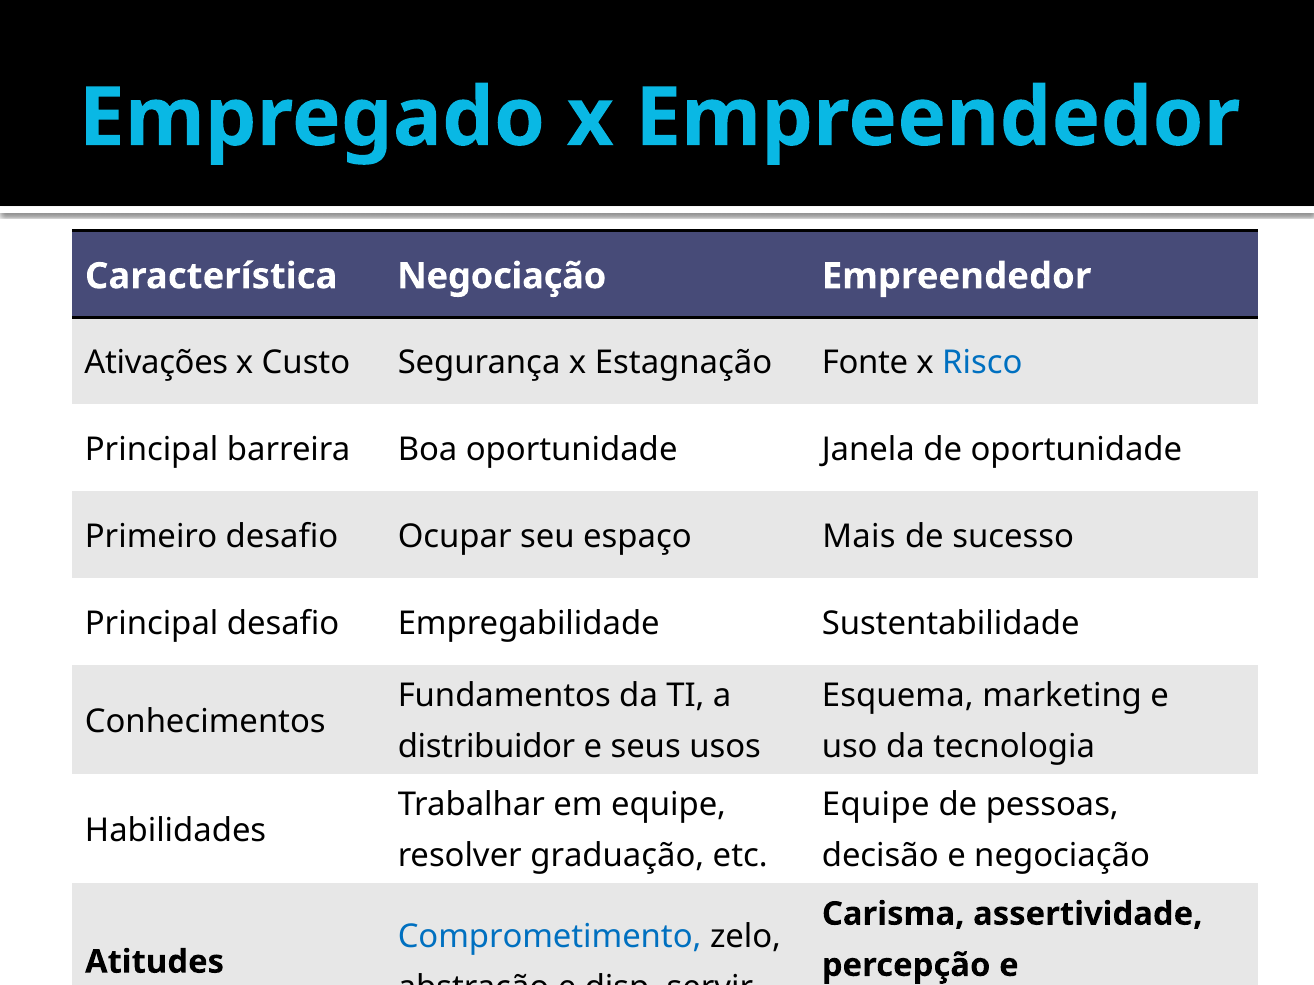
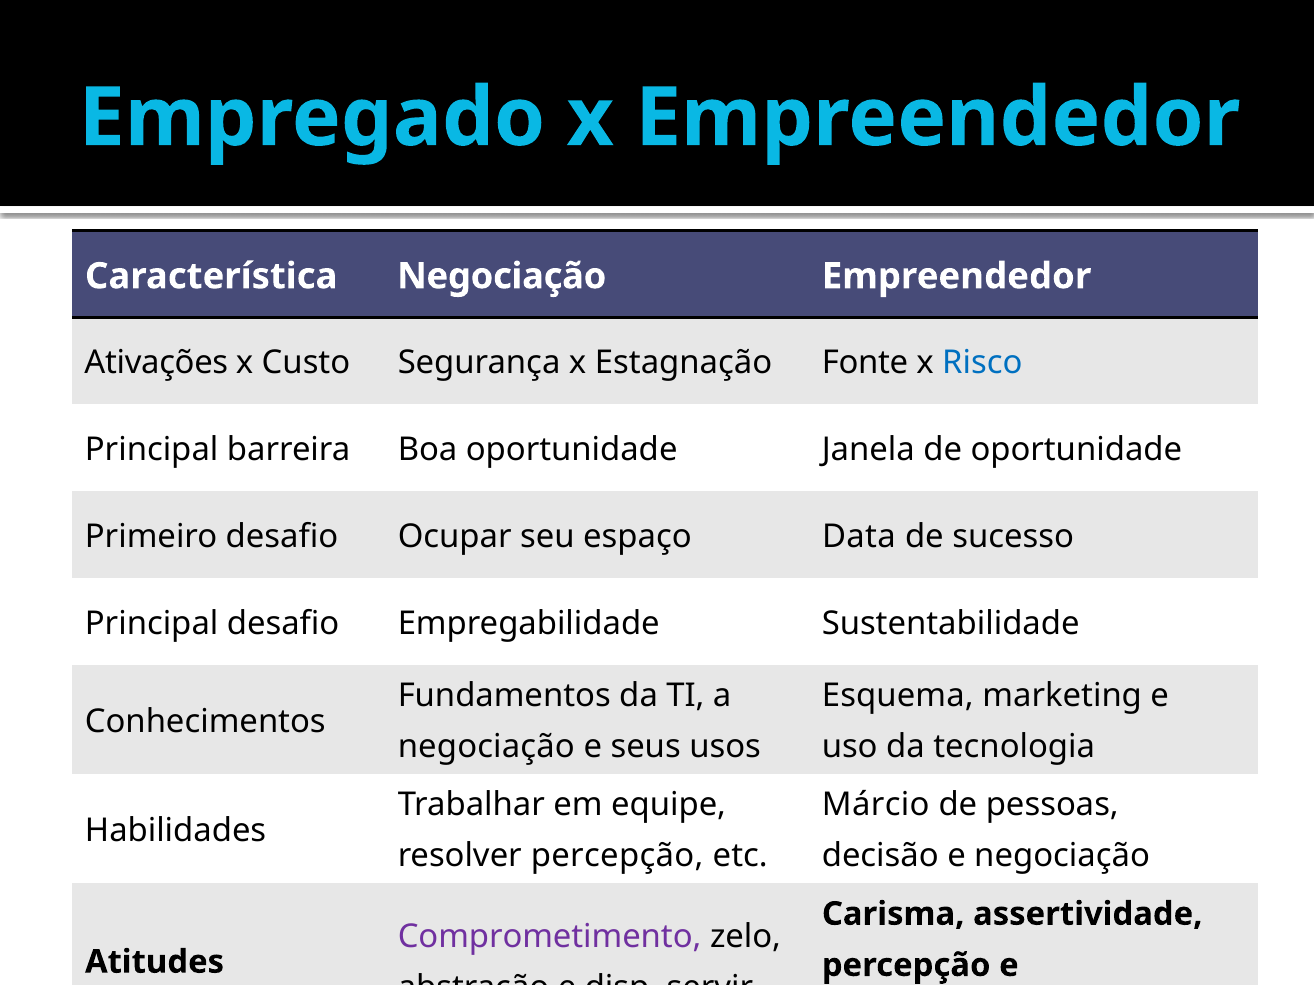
Mais: Mais -> Data
distribuidor at (487, 747): distribuidor -> negociação
Equipe at (876, 805): Equipe -> Márcio
resolver graduação: graduação -> percepção
Comprometimento colour: blue -> purple
